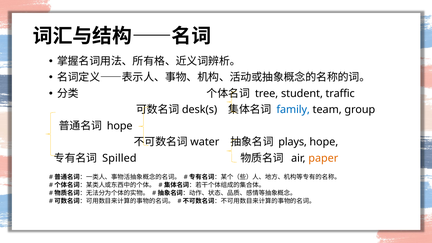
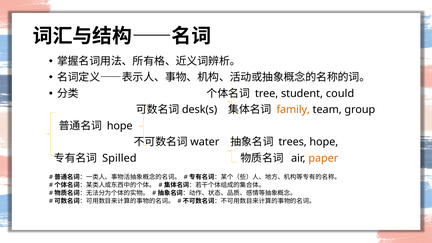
traffic: traffic -> could
family colour: blue -> orange
plays: plays -> trees
